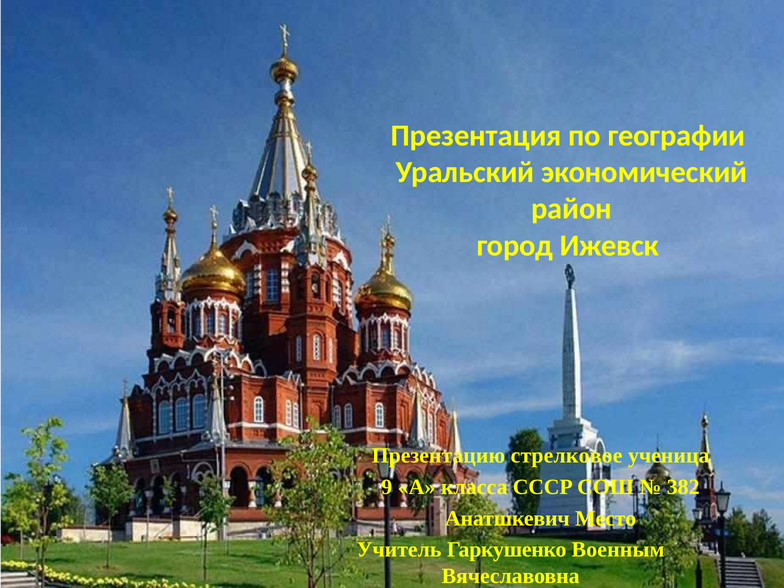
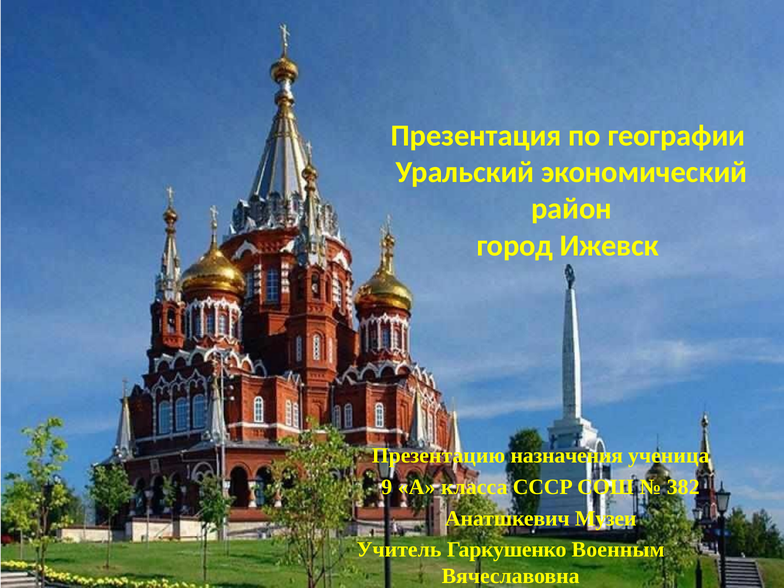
стрелковое: стрелковое -> назначения
Место: Место -> Музеи
